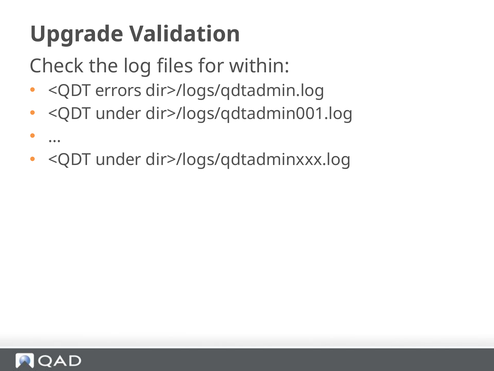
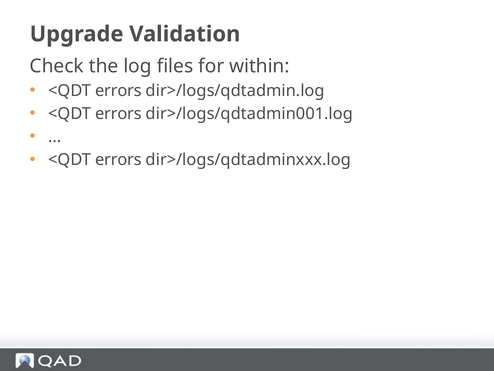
under at (118, 114): under -> errors
under at (118, 160): under -> errors
